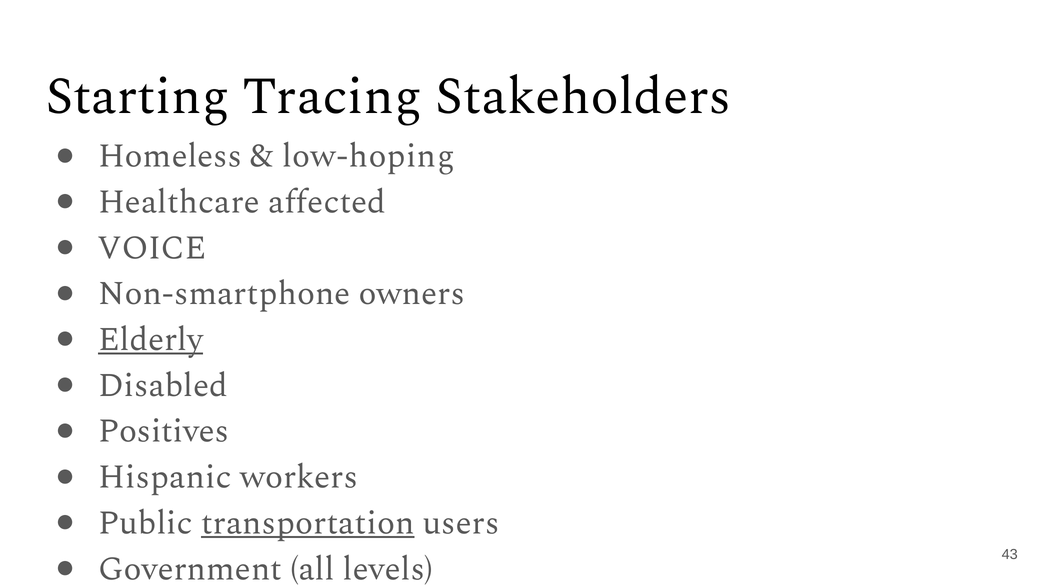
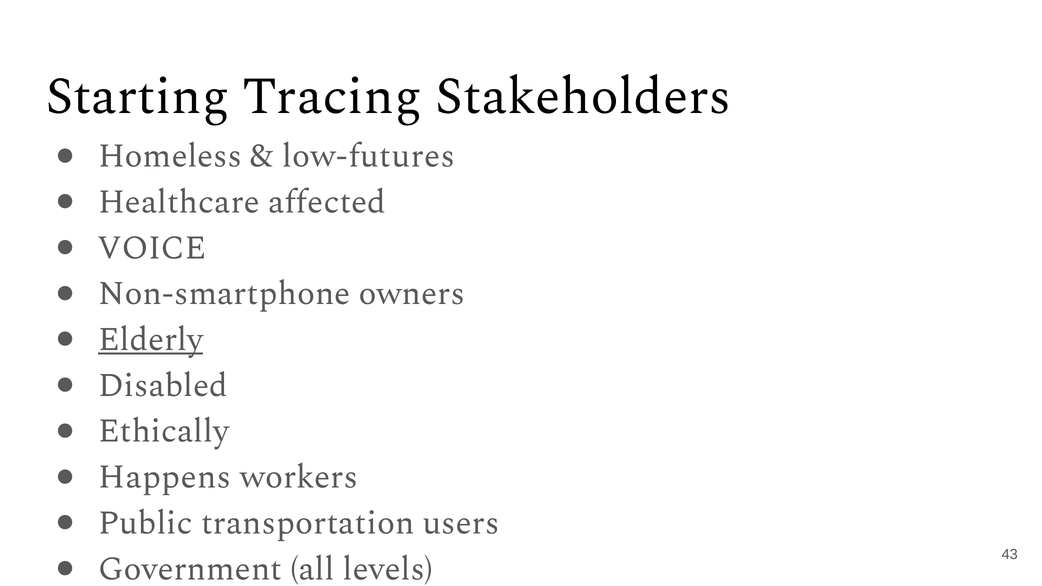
low-hoping: low-hoping -> low-futures
Positives: Positives -> Ethically
Hispanic: Hispanic -> Happens
transportation underline: present -> none
